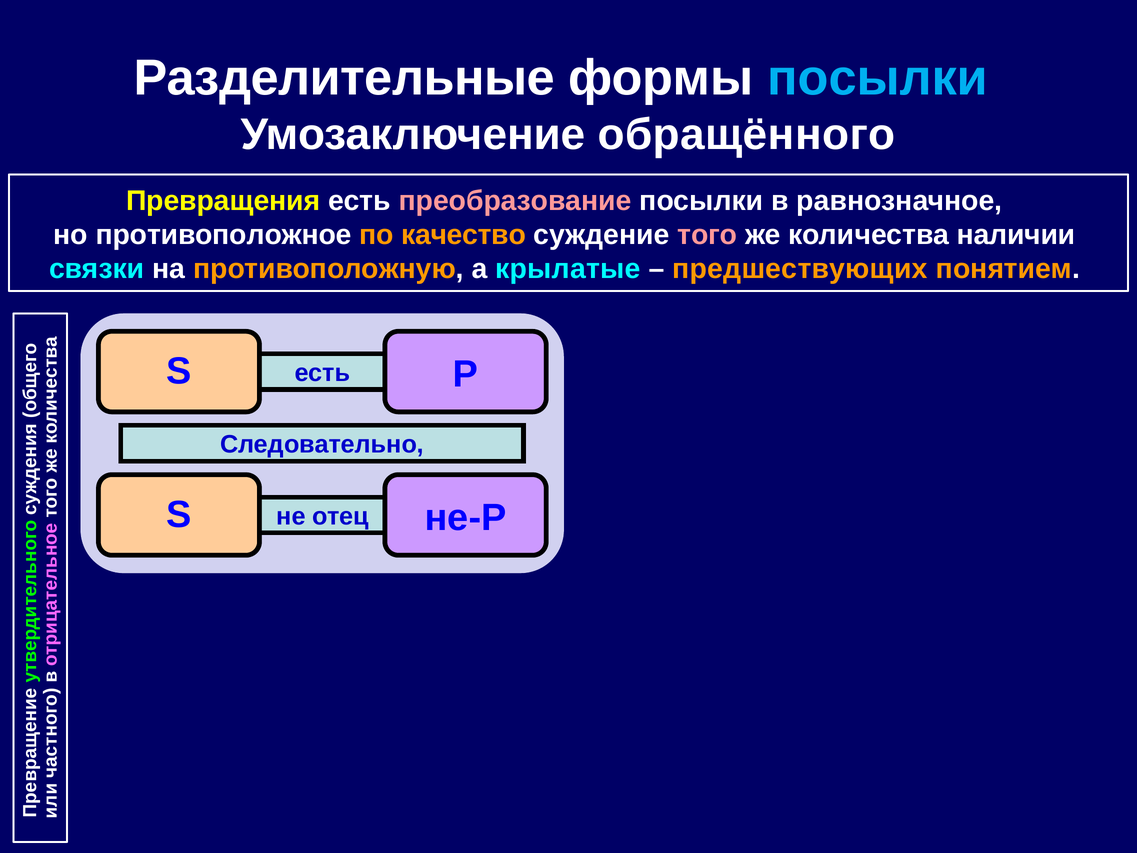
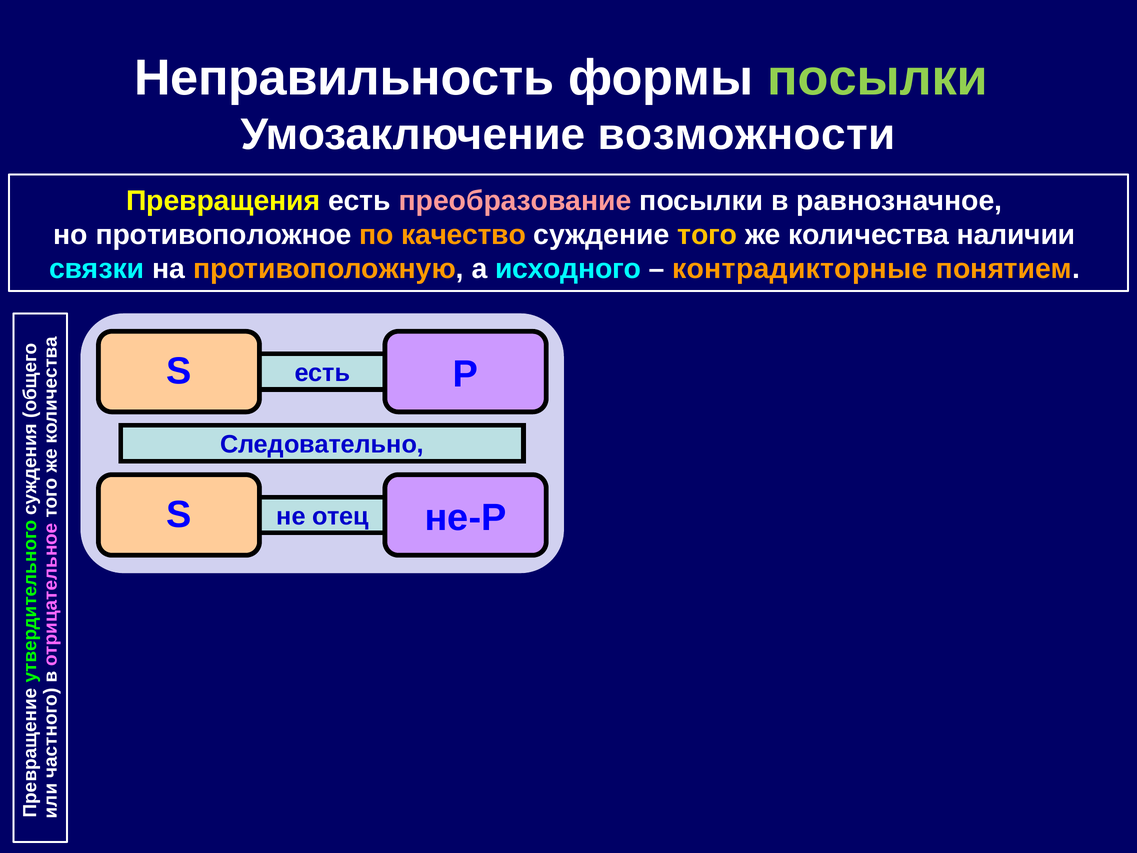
Разделительные: Разделительные -> Неправильность
посылки at (878, 78) colour: light blue -> light green
обращённого: обращённого -> возможности
того colour: pink -> yellow
крылатые: крылатые -> исходного
предшествующих: предшествующих -> контрадикторные
